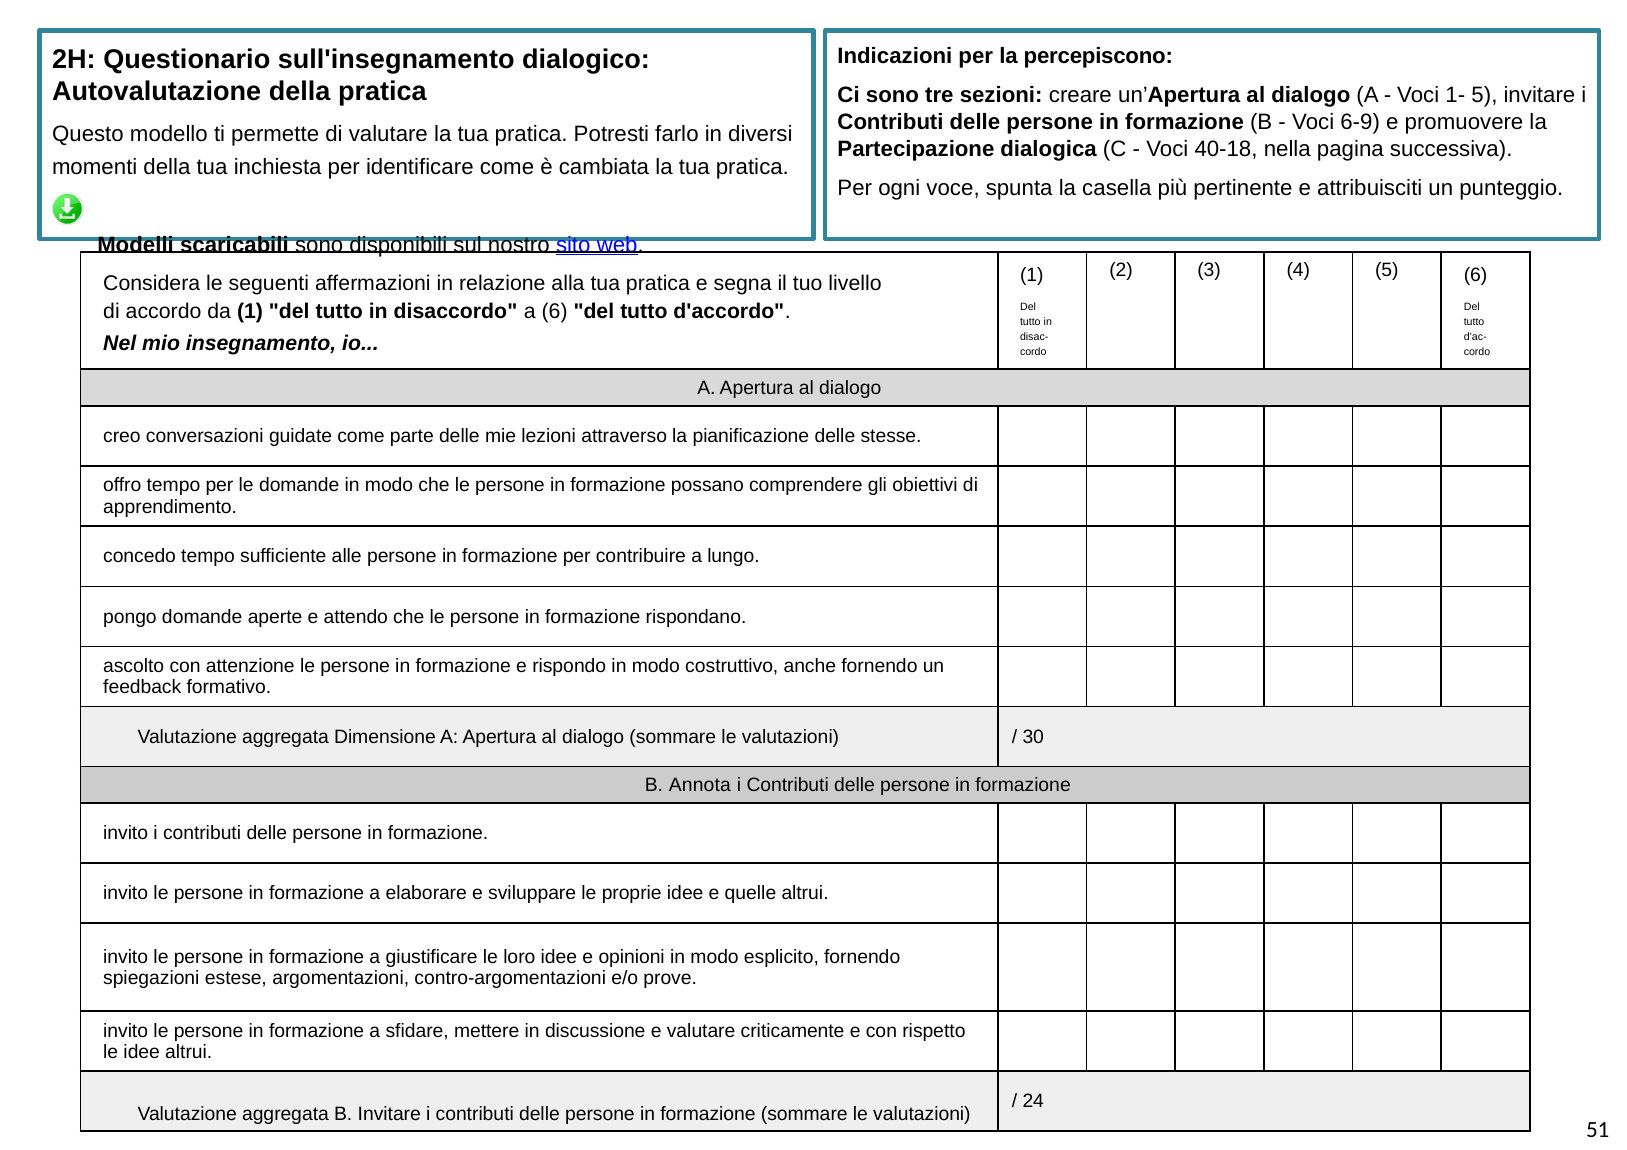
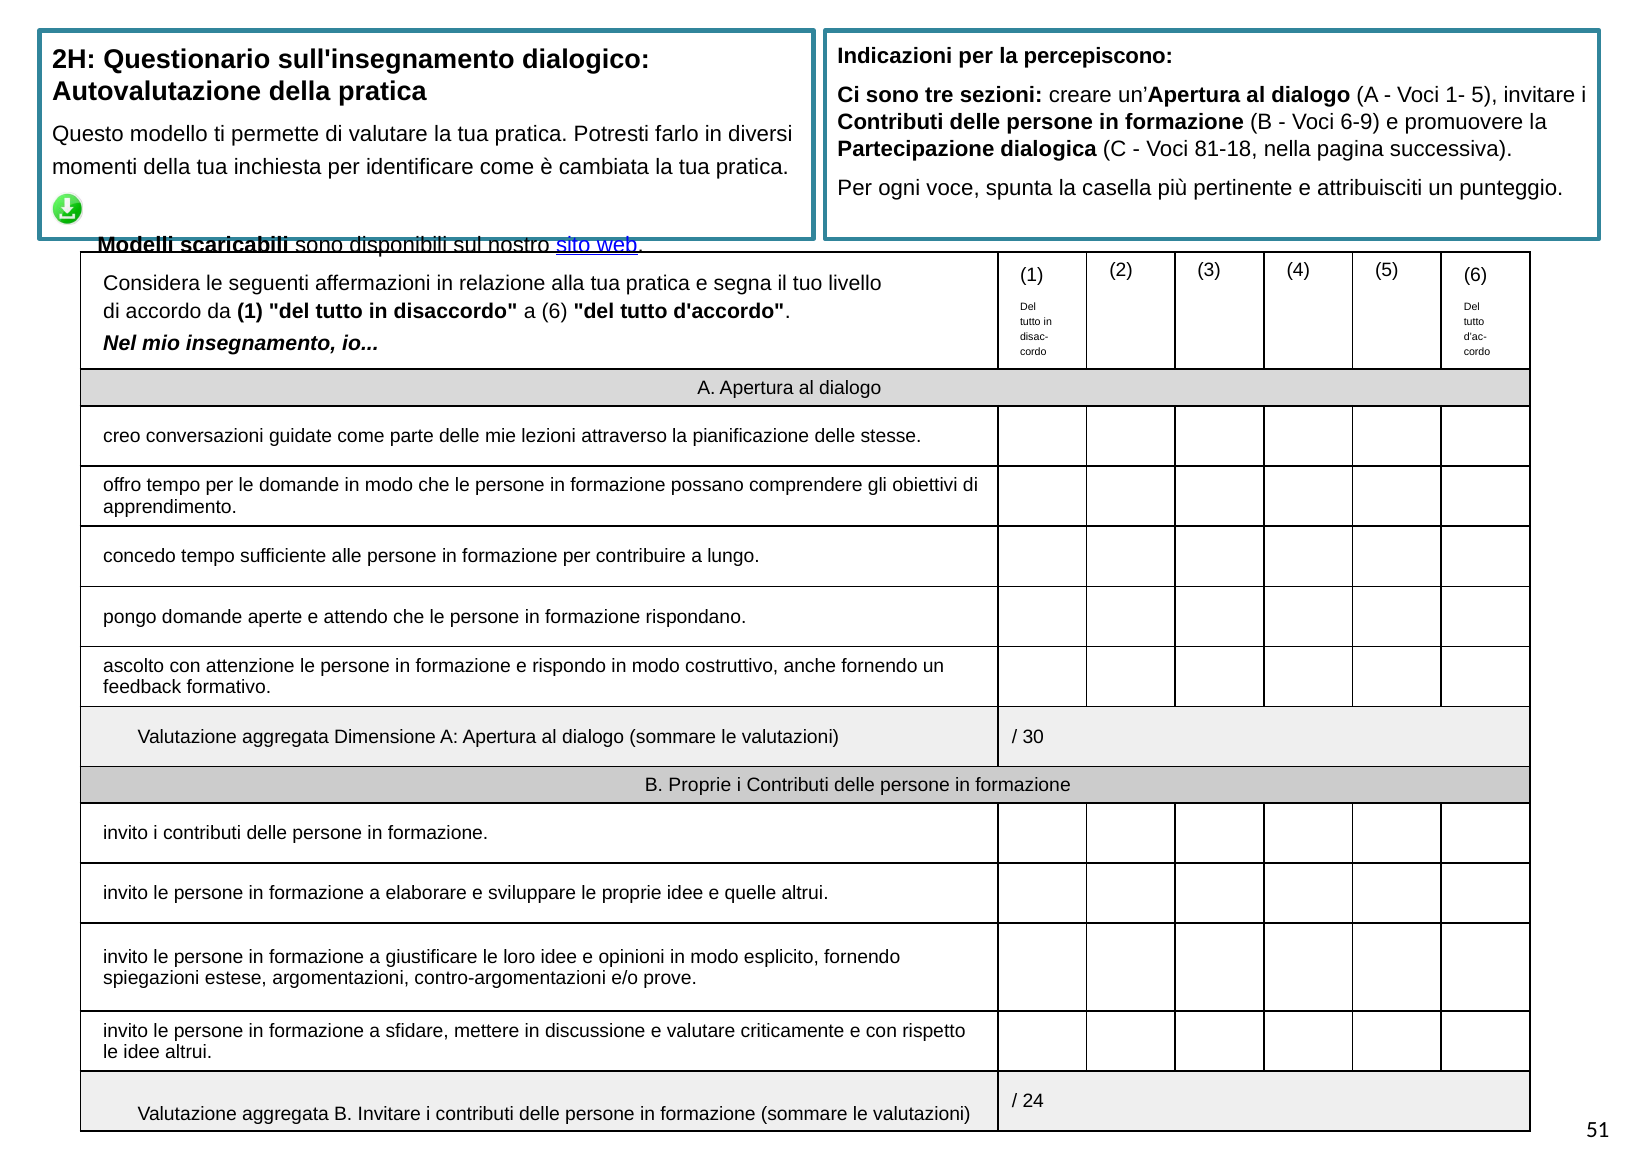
40-18: 40-18 -> 81-18
B Annota: Annota -> Proprie
